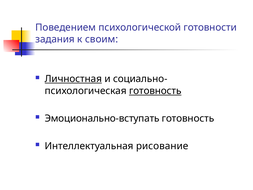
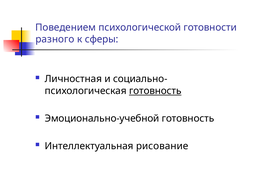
задания: задания -> разного
своим: своим -> сферы
Личностная underline: present -> none
Эмоционально-вступать: Эмоционально-вступать -> Эмоционально-учебной
